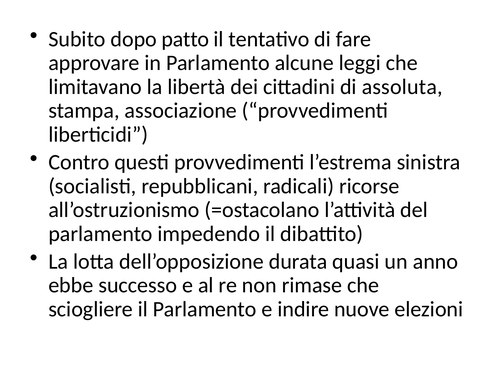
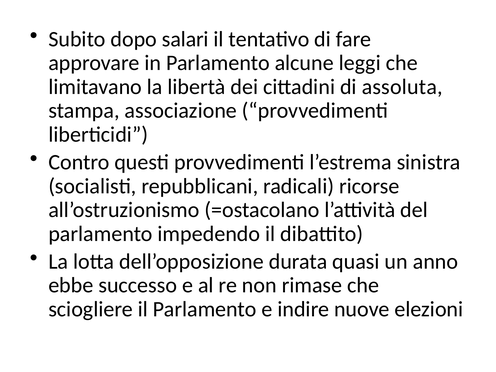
patto: patto -> salari
